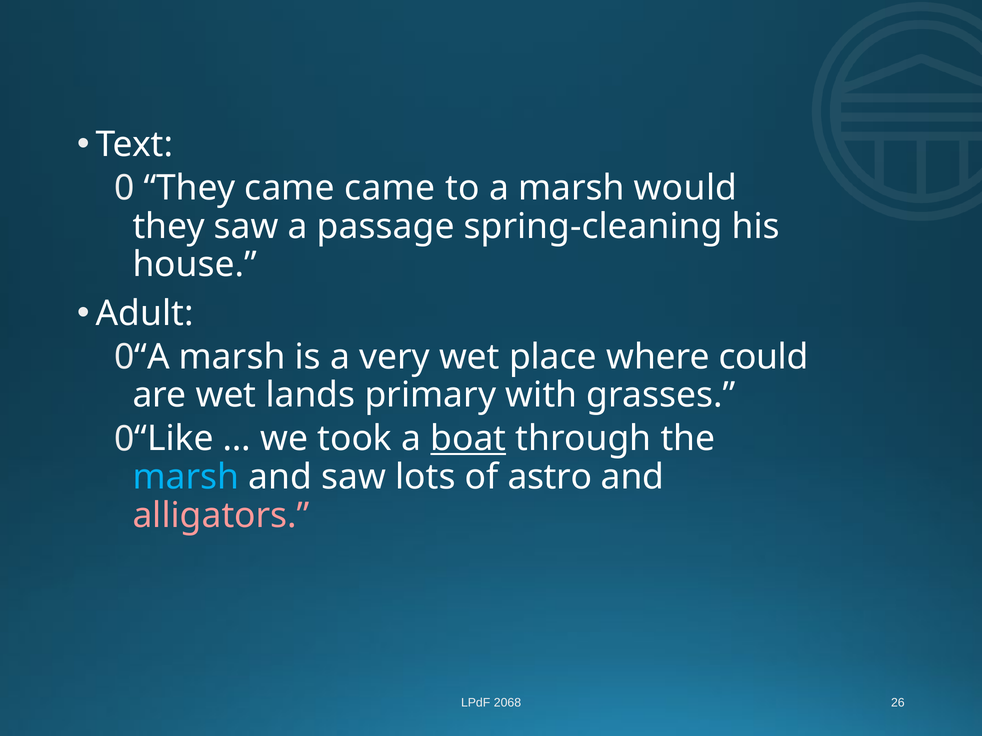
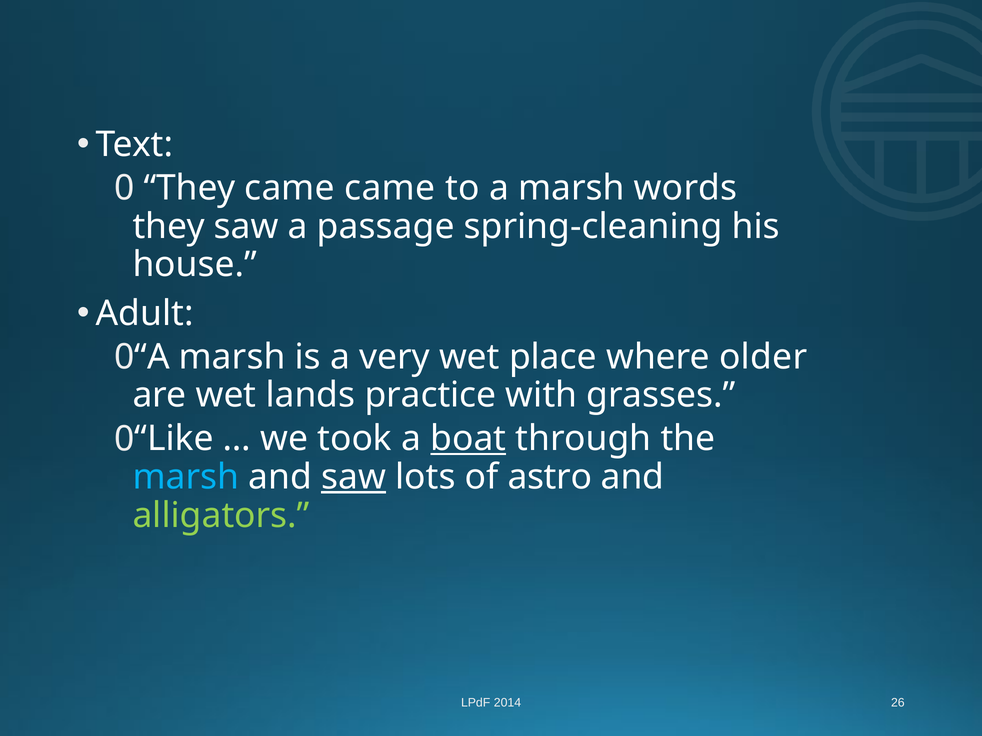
would: would -> words
could: could -> older
primary: primary -> practice
saw at (354, 477) underline: none -> present
alligators colour: pink -> light green
2068: 2068 -> 2014
